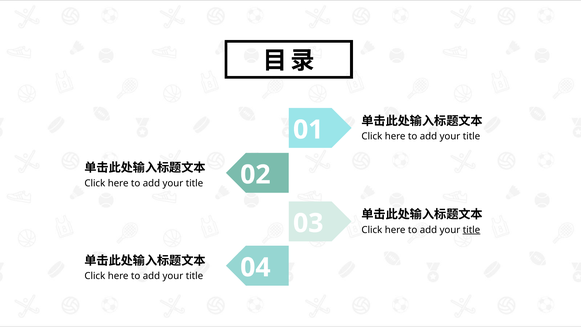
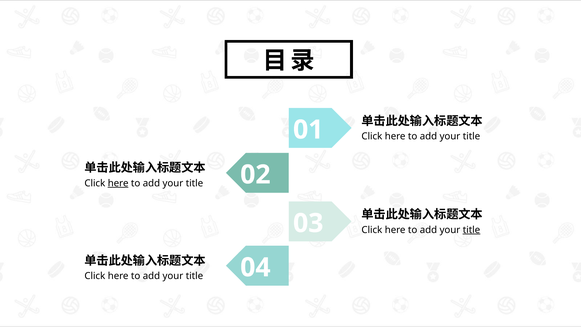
here at (118, 183) underline: none -> present
